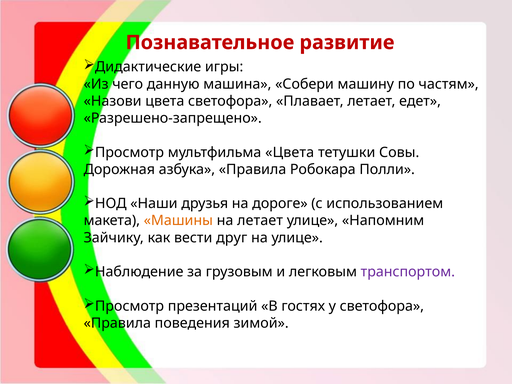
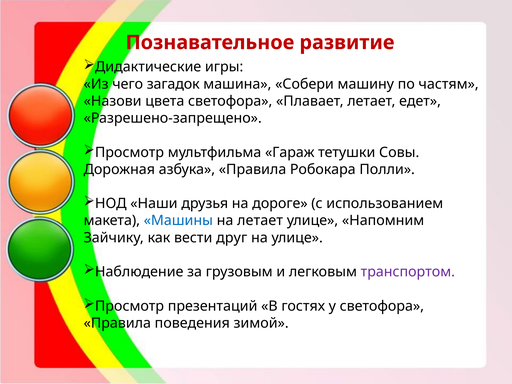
данную: данную -> загадок
мультфильма Цвета: Цвета -> Гараж
Машины colour: orange -> blue
